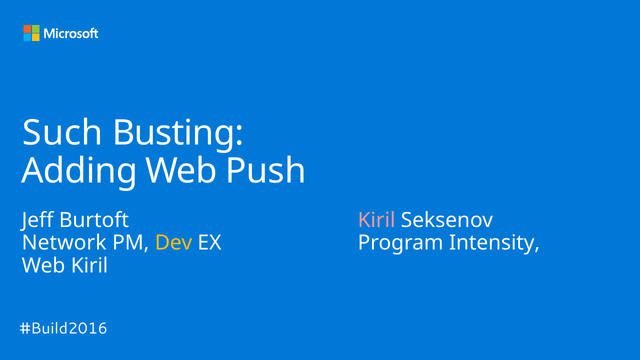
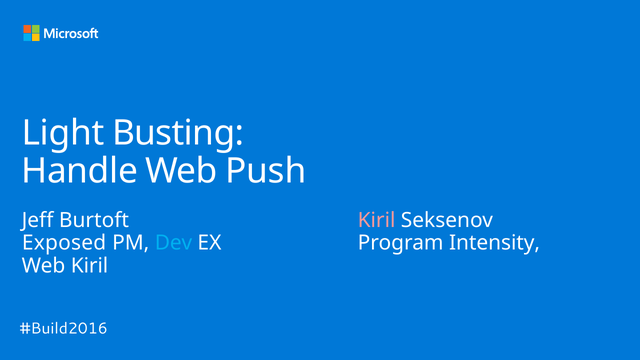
Such: Such -> Light
Adding: Adding -> Handle
Network: Network -> Exposed
Dev colour: yellow -> light blue
